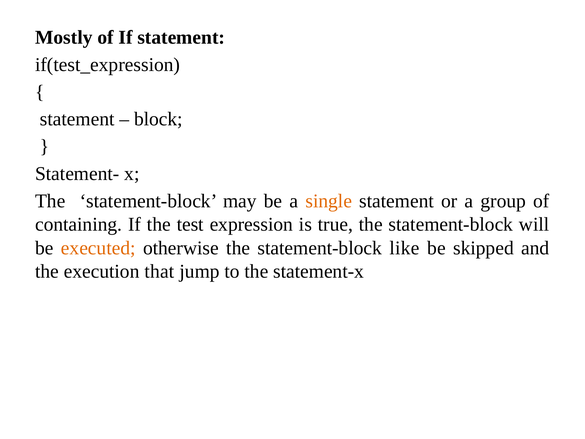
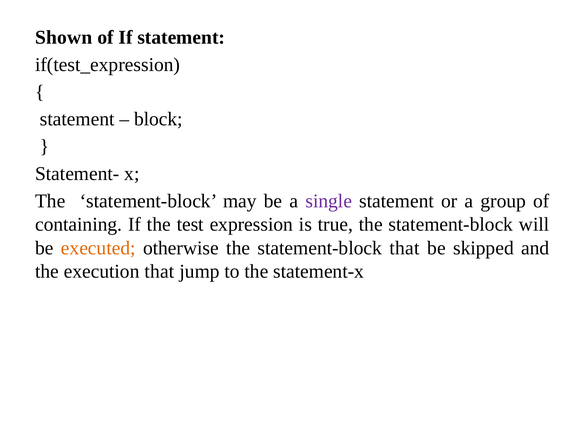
Mostly: Mostly -> Shown
single colour: orange -> purple
statement-block like: like -> that
